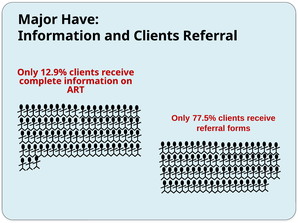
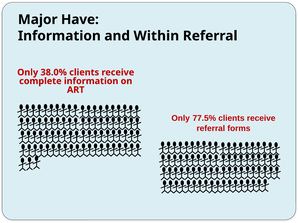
and Clients: Clients -> Within
12.9%: 12.9% -> 38.0%
